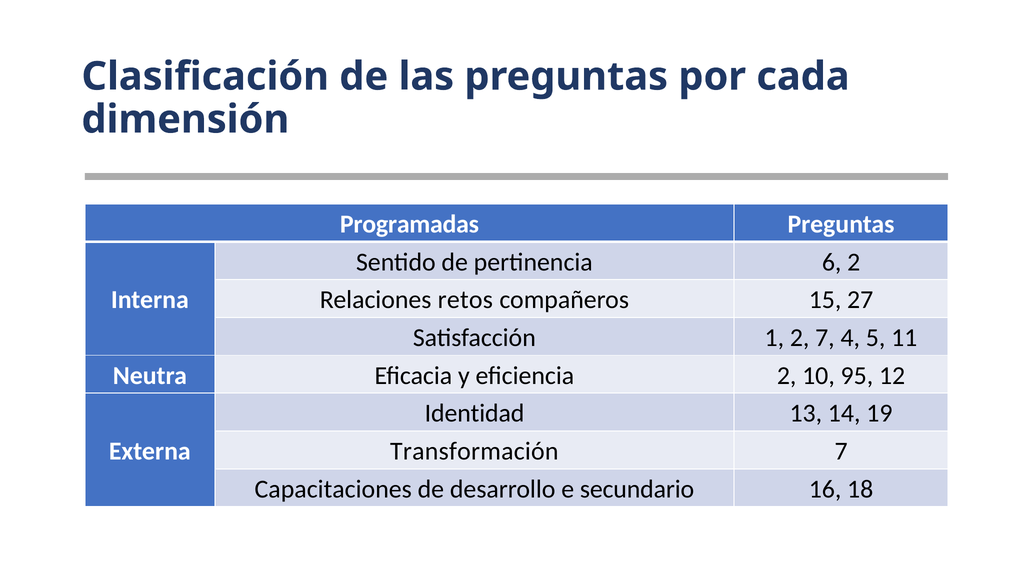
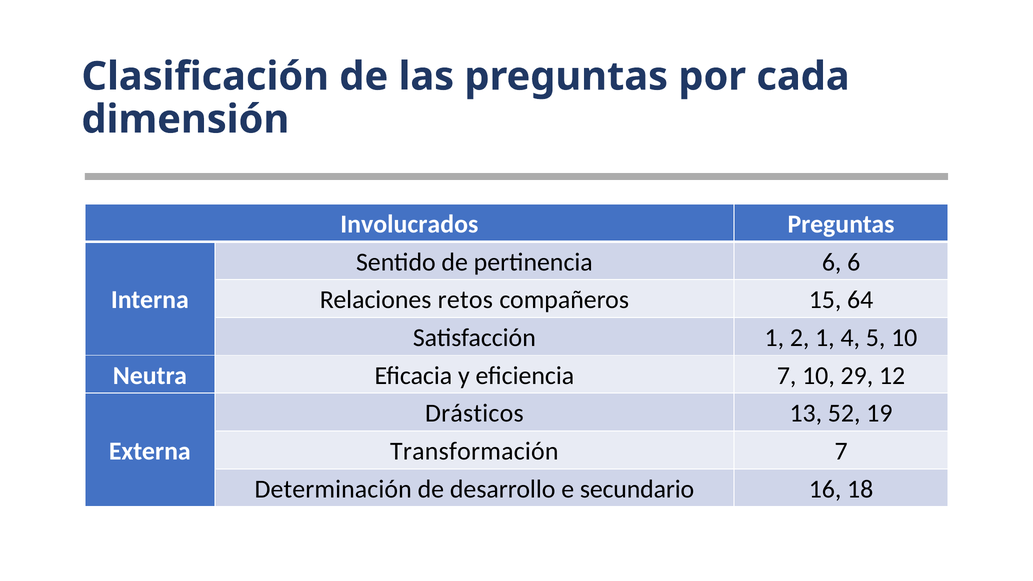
Programadas: Programadas -> Involucrados
6 2: 2 -> 6
27: 27 -> 64
2 7: 7 -> 1
5 11: 11 -> 10
eficiencia 2: 2 -> 7
95: 95 -> 29
Identidad: Identidad -> Drásticos
14: 14 -> 52
Capacitaciones: Capacitaciones -> Determinación
